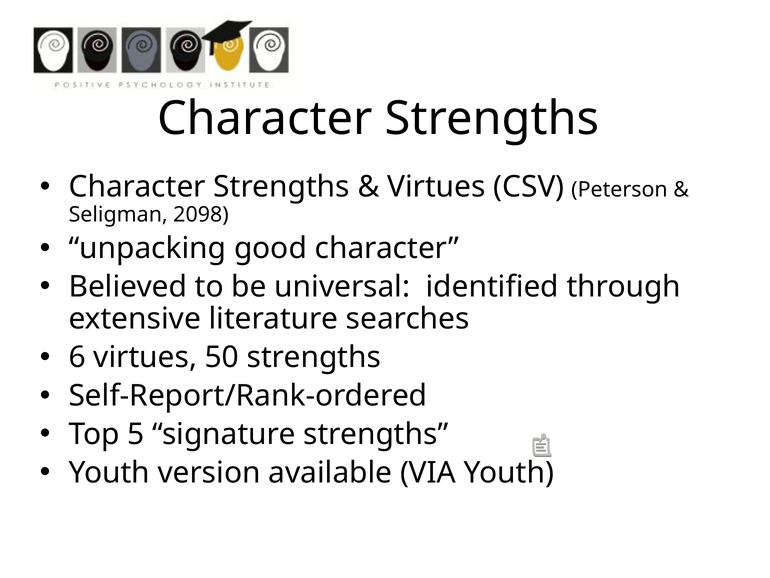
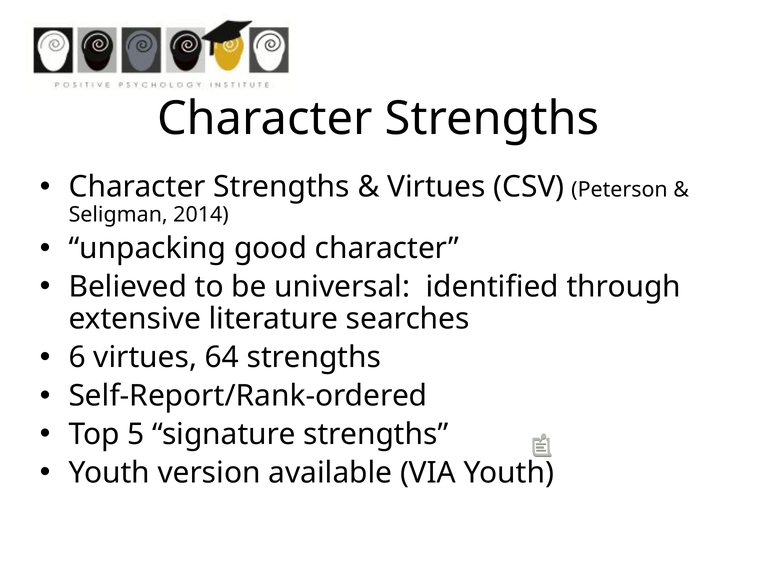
2098: 2098 -> 2014
50: 50 -> 64
